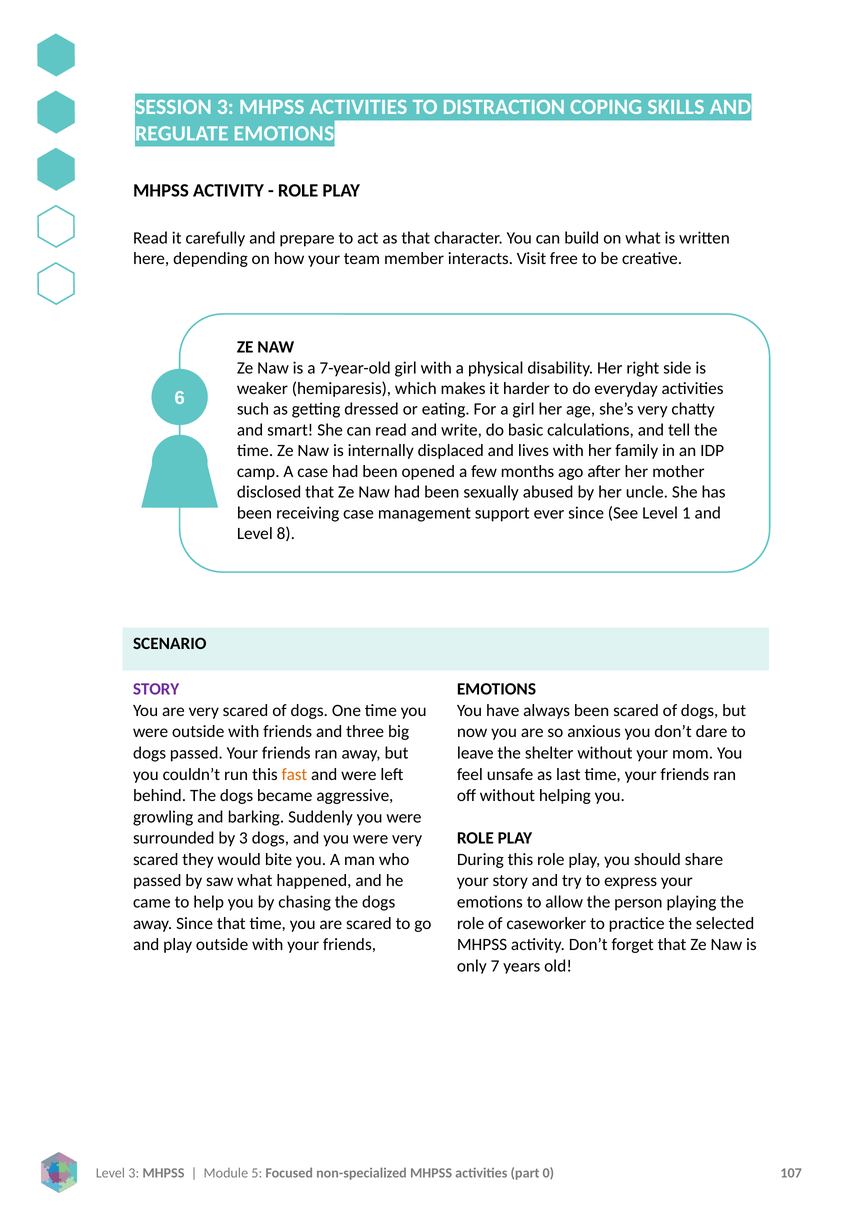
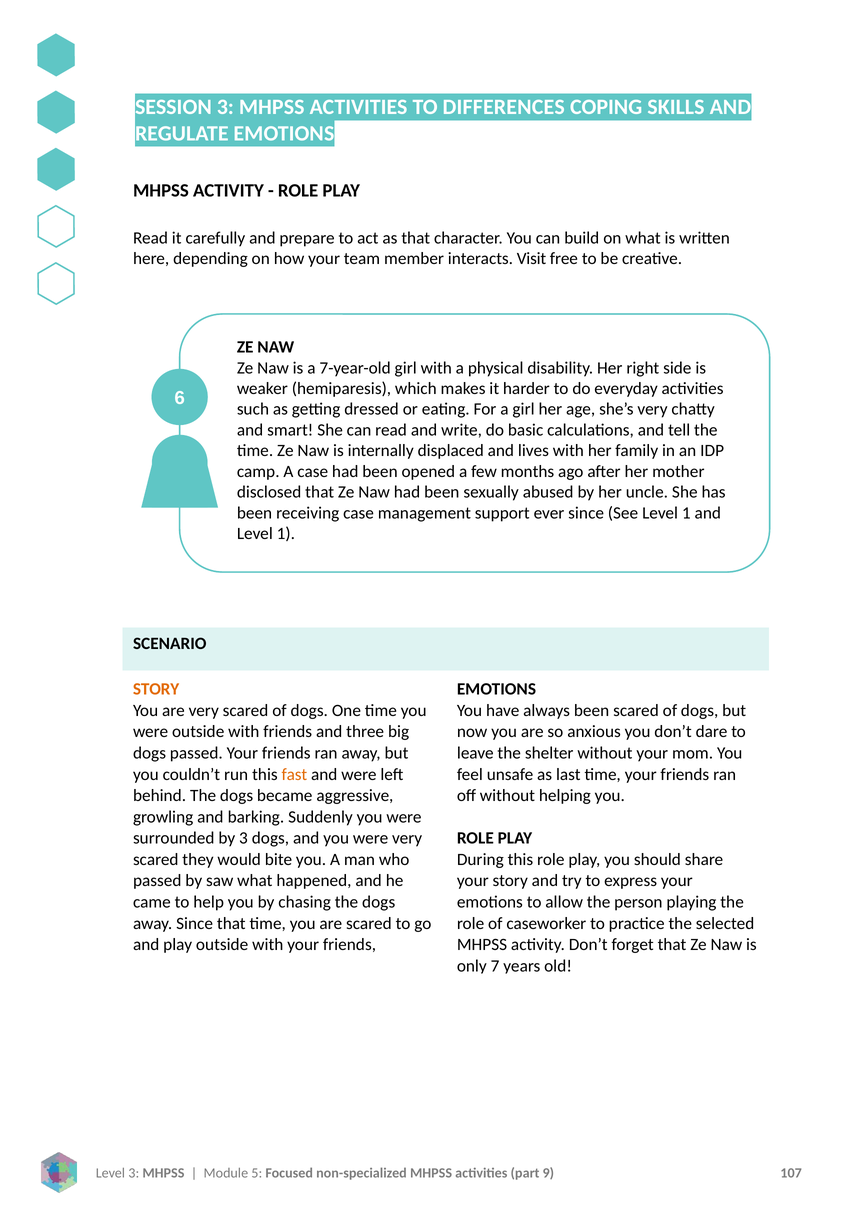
DISTRACTION: DISTRACTION -> DIFFERENCES
8 at (286, 533): 8 -> 1
STORY at (156, 689) colour: purple -> orange
0: 0 -> 9
